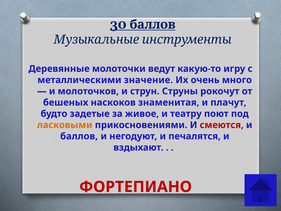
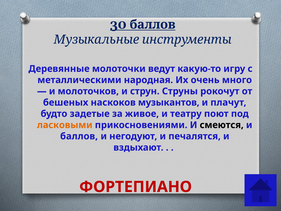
значение: значение -> народная
знаменитая: знаменитая -> музыкантов
смеются colour: red -> black
